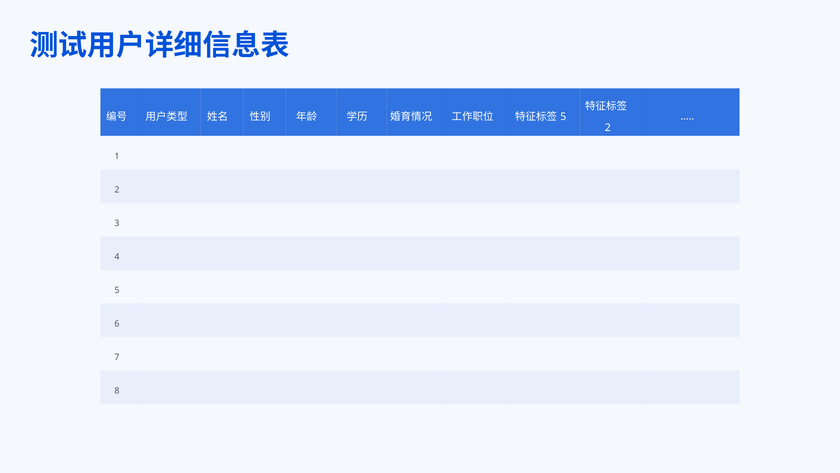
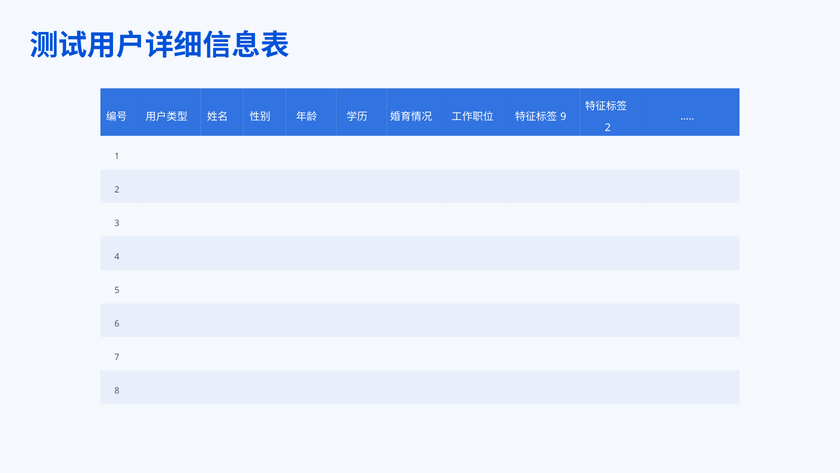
5 at (563, 117): 5 -> 9
